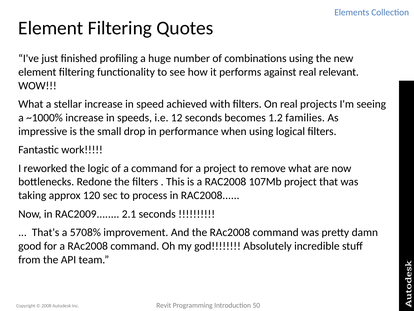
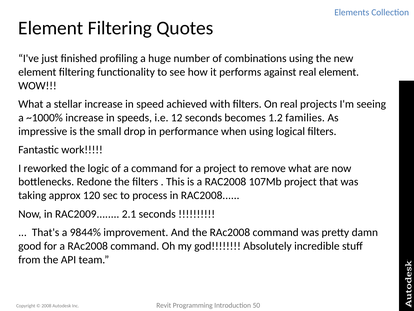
real relevant: relevant -> element
5708%: 5708% -> 9844%
